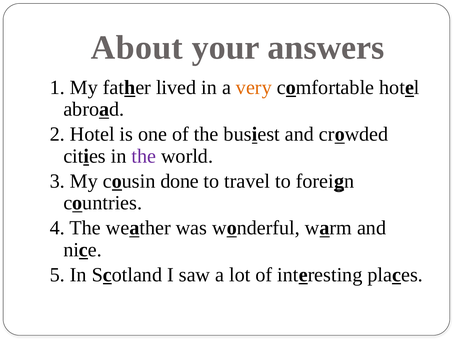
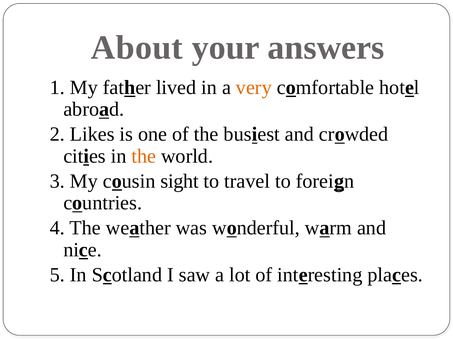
2 Hotel: Hotel -> Likes
the at (144, 156) colour: purple -> orange
done: done -> sight
